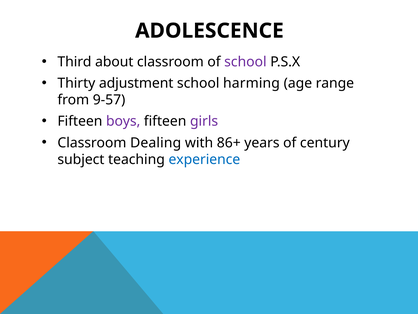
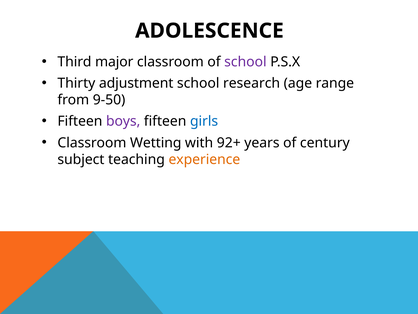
about: about -> major
harming: harming -> research
9-57: 9-57 -> 9-50
girls colour: purple -> blue
Dealing: Dealing -> Wetting
86+: 86+ -> 92+
experience colour: blue -> orange
